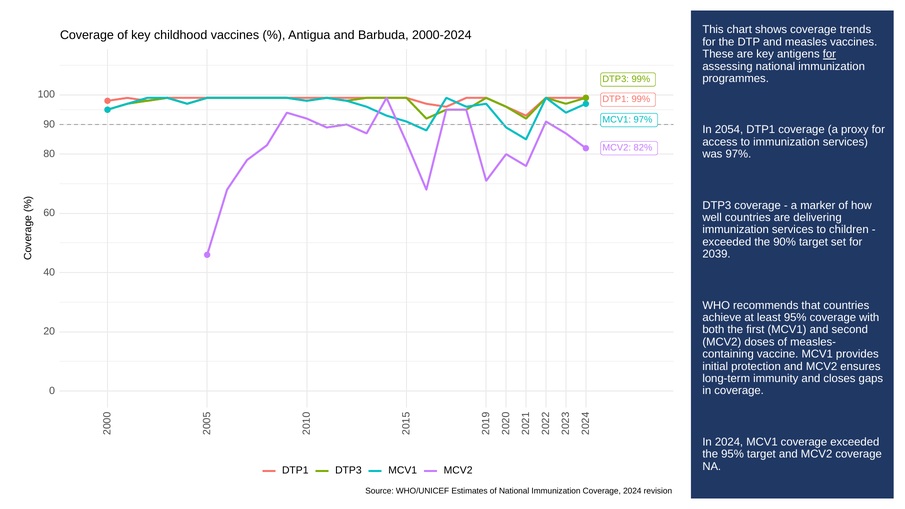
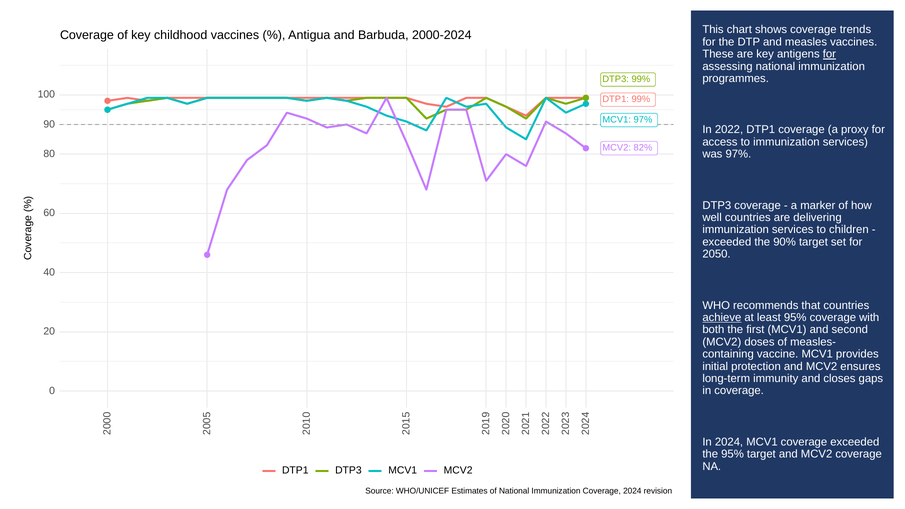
2054: 2054 -> 2022
2039: 2039 -> 2050
achieve underline: none -> present
